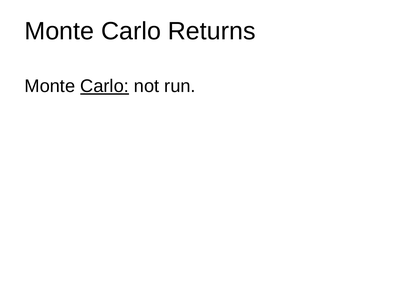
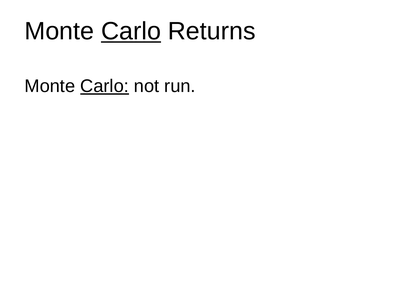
Carlo at (131, 31) underline: none -> present
